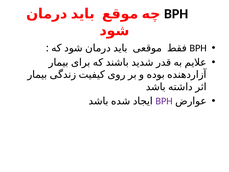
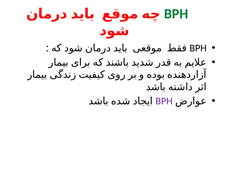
BPH at (176, 14) colour: black -> green
